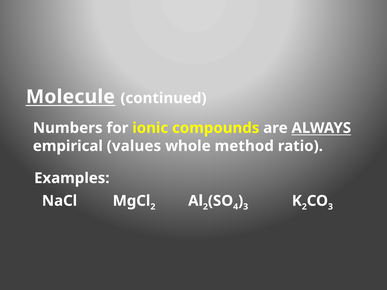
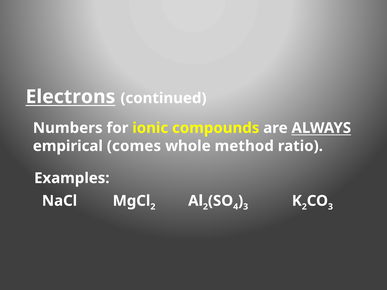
Molecule: Molecule -> Electrons
values: values -> comes
